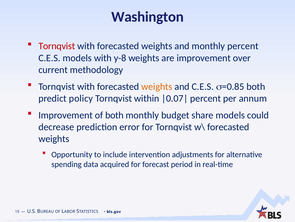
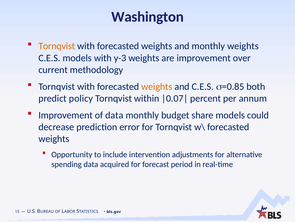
Tornqvist at (57, 46) colour: red -> orange
monthly percent: percent -> weights
y-8: y-8 -> y-3
of both: both -> data
